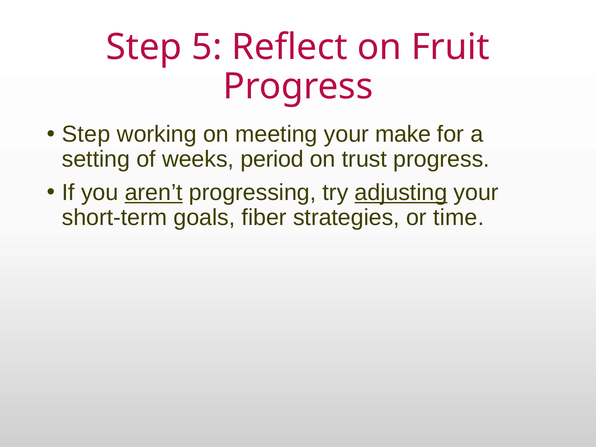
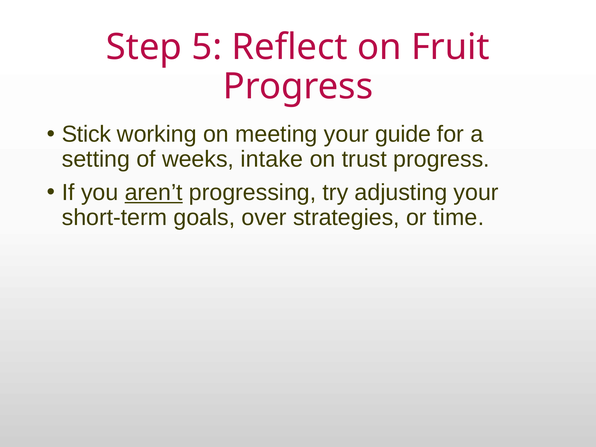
Step at (86, 134): Step -> Stick
make: make -> guide
period: period -> intake
adjusting underline: present -> none
fiber: fiber -> over
